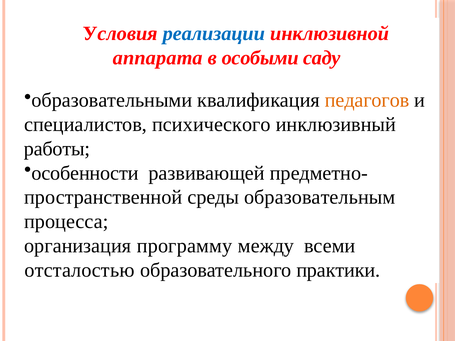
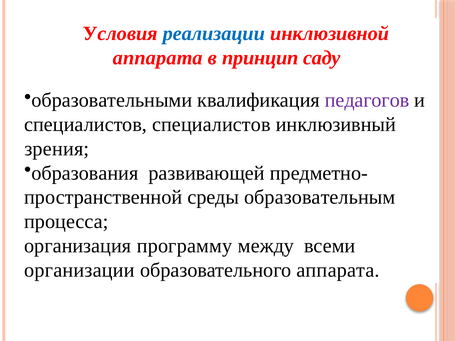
особыми: особыми -> принцип
педагогов colour: orange -> purple
специалистов психического: психического -> специалистов
работы: работы -> зрения
особенности: особенности -> образования
отсталостью: отсталостью -> организации
образовательного практики: практики -> аппарата
